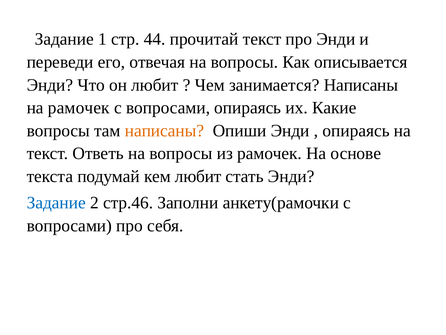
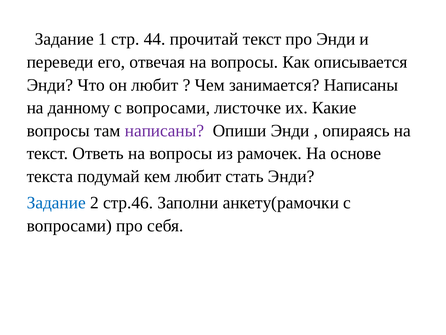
на рамочек: рамочек -> данному
вопросами опираясь: опираясь -> листочке
написаны at (164, 131) colour: orange -> purple
